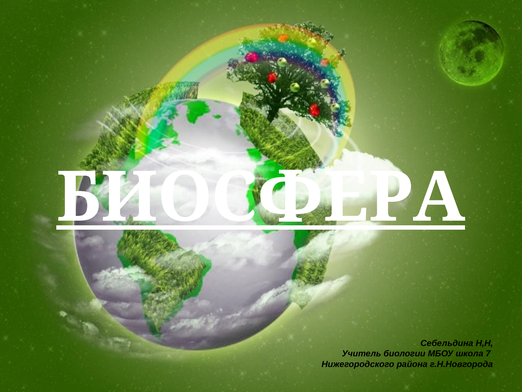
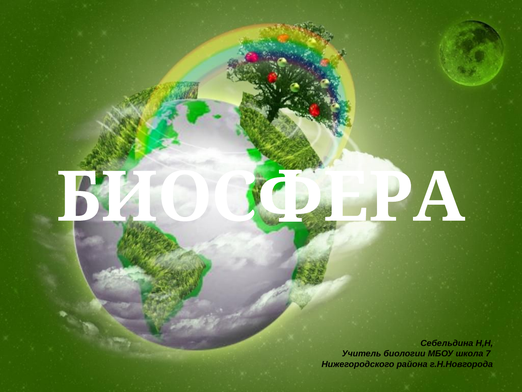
БИОСФЕРА underline: present -> none
